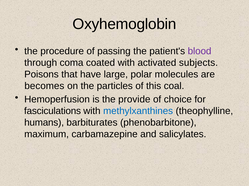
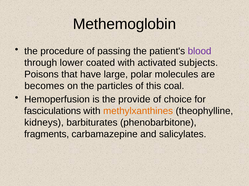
Oxyhemoglobin: Oxyhemoglobin -> Methemoglobin
coma: coma -> lower
methylxanthines colour: blue -> orange
humans: humans -> kidneys
maximum: maximum -> fragments
